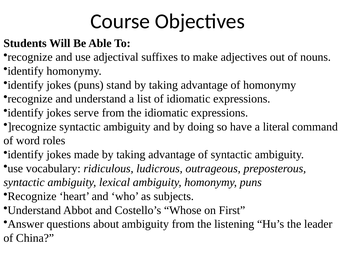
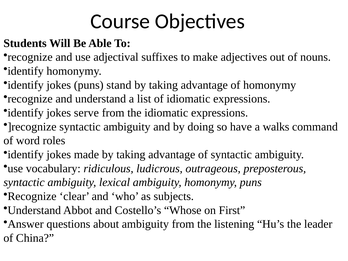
literal: literal -> walks
heart: heart -> clear
